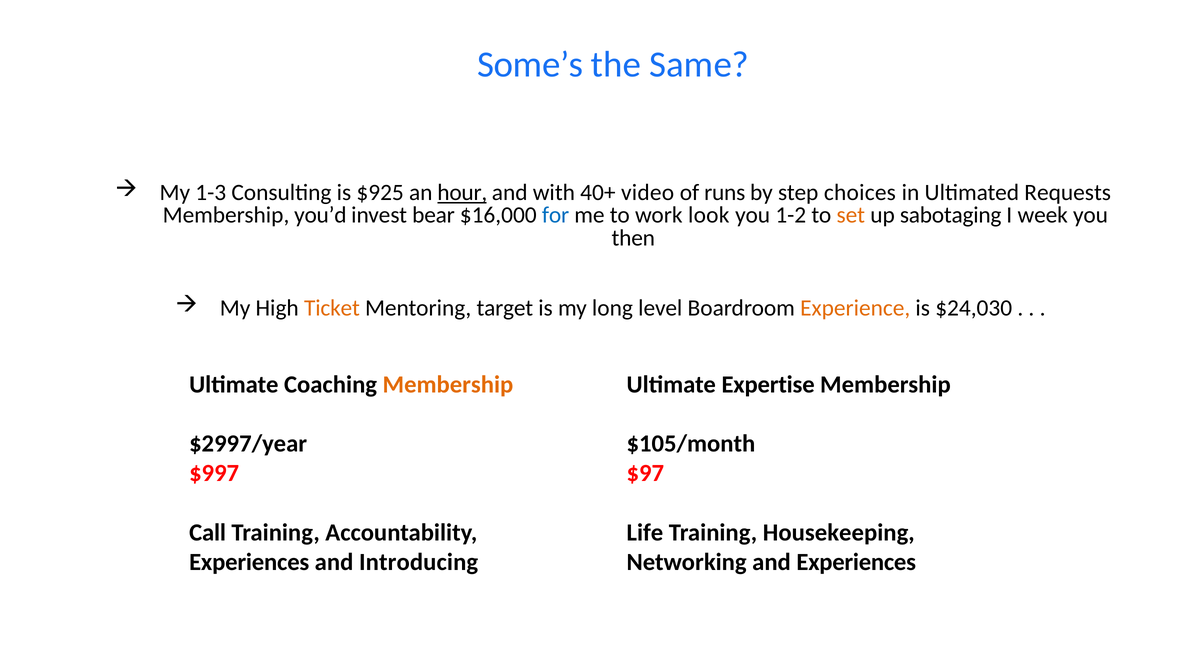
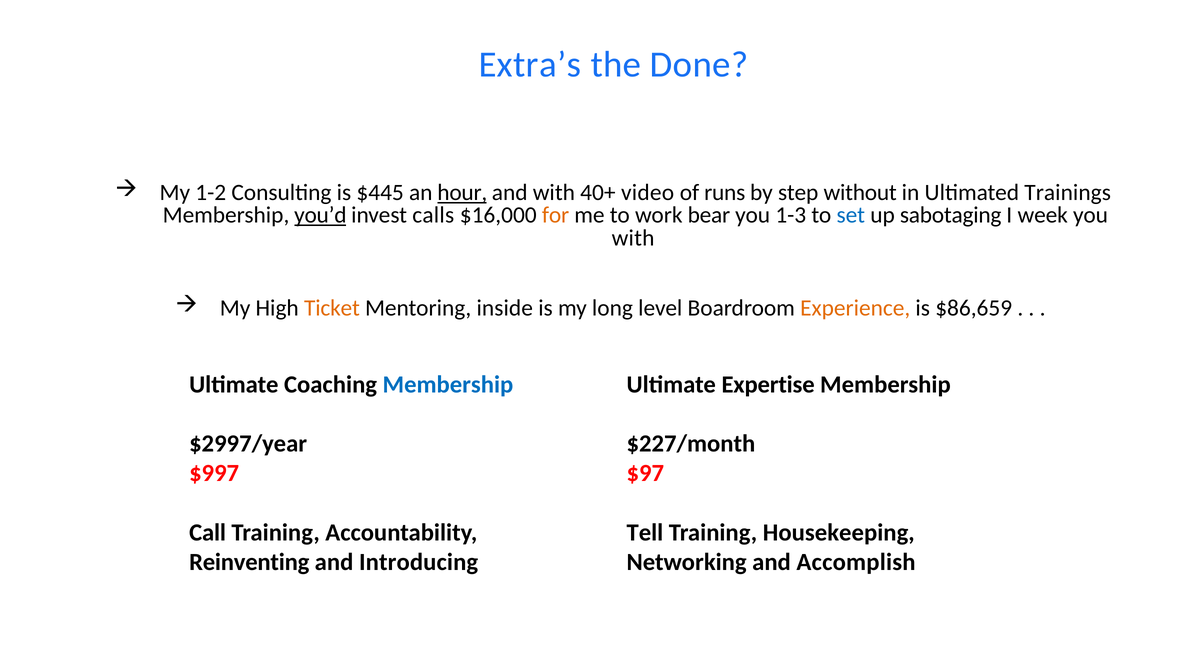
Some’s: Some’s -> Extra’s
Same: Same -> Done
1-3: 1-3 -> 1-2
$925: $925 -> $445
choices: choices -> without
Requests: Requests -> Trainings
you’d underline: none -> present
bear: bear -> calls
for colour: blue -> orange
look: look -> bear
1-2: 1-2 -> 1-3
set colour: orange -> blue
then at (633, 238): then -> with
target: target -> inside
$24,030: $24,030 -> $86,659
Membership at (448, 385) colour: orange -> blue
$105/month: $105/month -> $227/month
Life: Life -> Tell
Experiences at (249, 562): Experiences -> Reinventing
and Experiences: Experiences -> Accomplish
